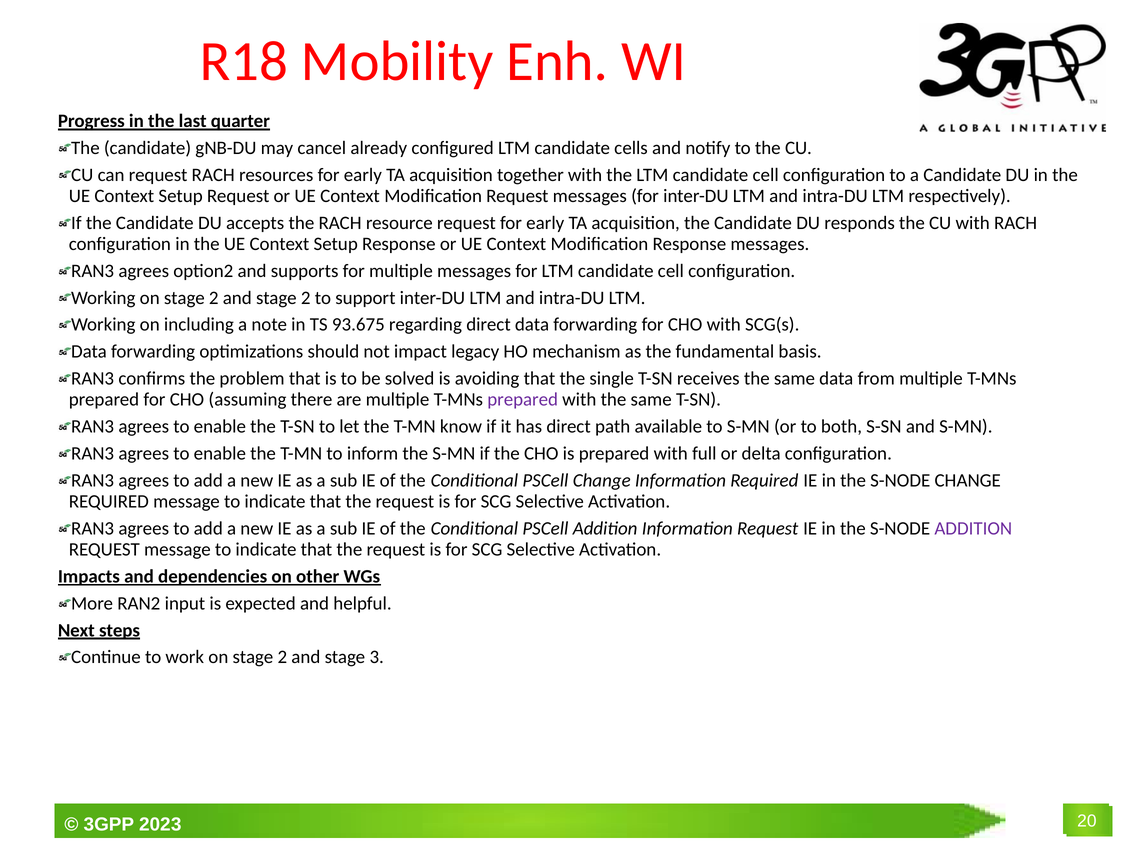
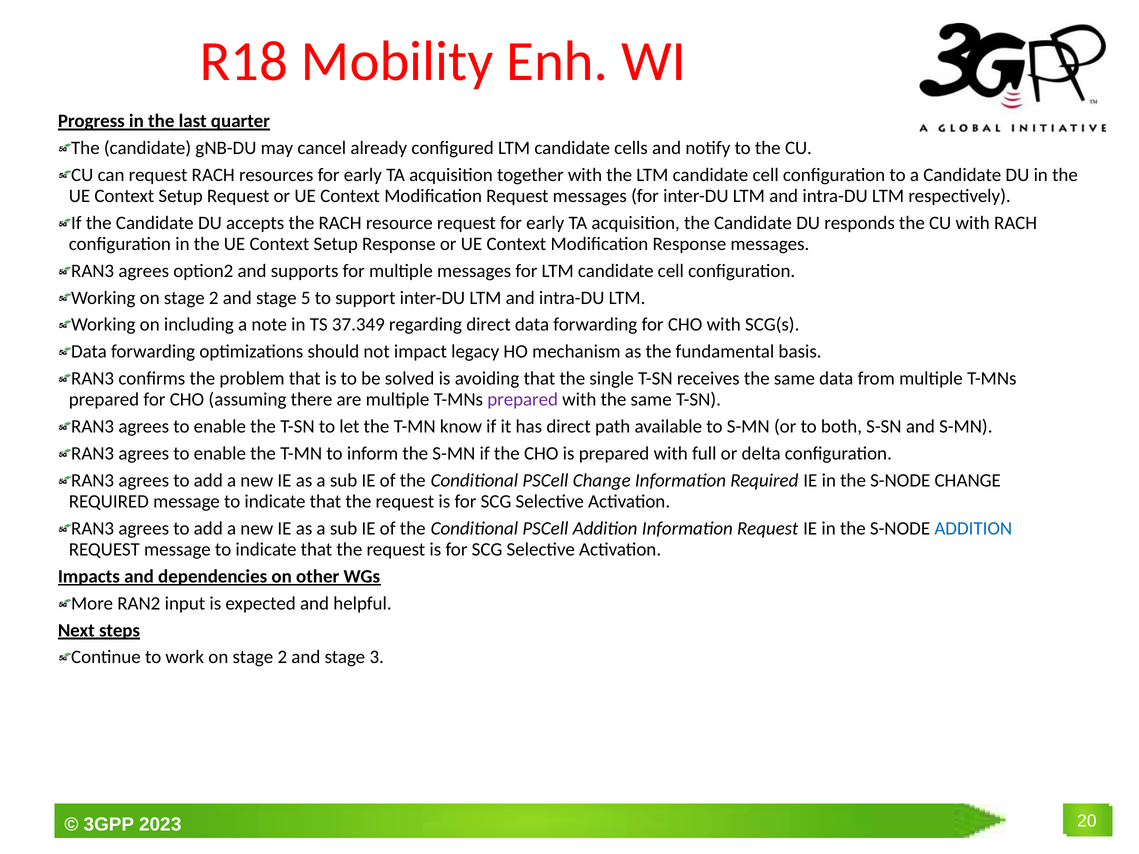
and stage 2: 2 -> 5
93.675: 93.675 -> 37.349
ADDITION at (973, 529) colour: purple -> blue
